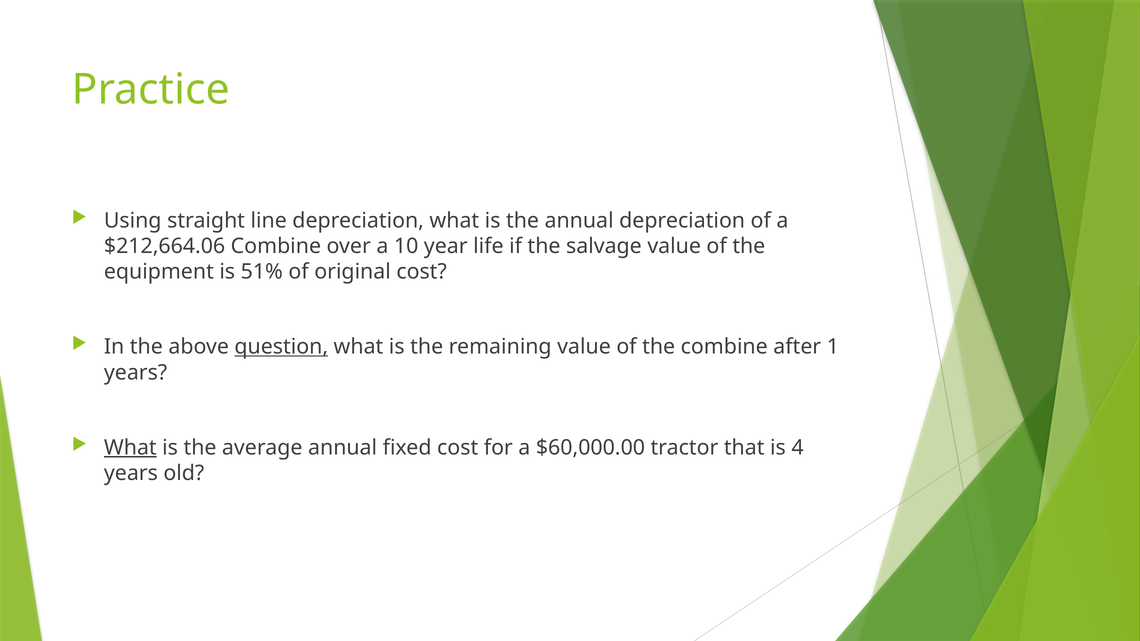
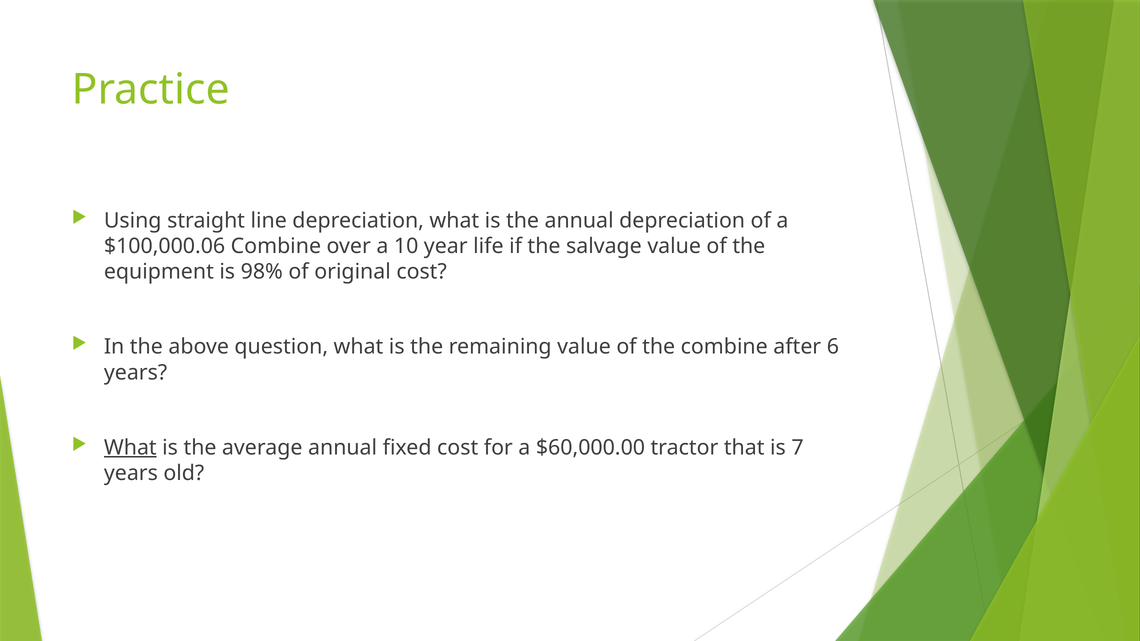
$212,664.06: $212,664.06 -> $100,000.06
51%: 51% -> 98%
question underline: present -> none
1: 1 -> 6
4: 4 -> 7
